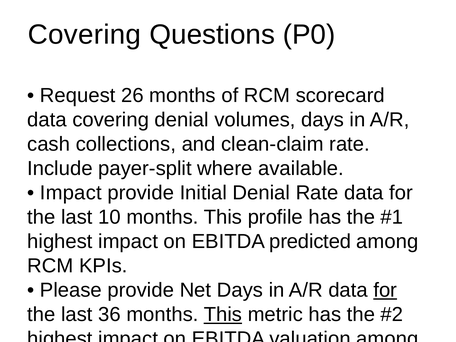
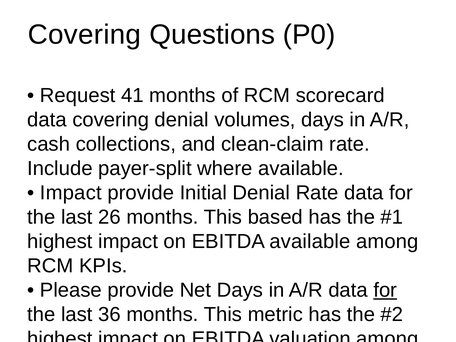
26: 26 -> 41
10: 10 -> 26
profile: profile -> based
EBITDA predicted: predicted -> available
This at (223, 315) underline: present -> none
